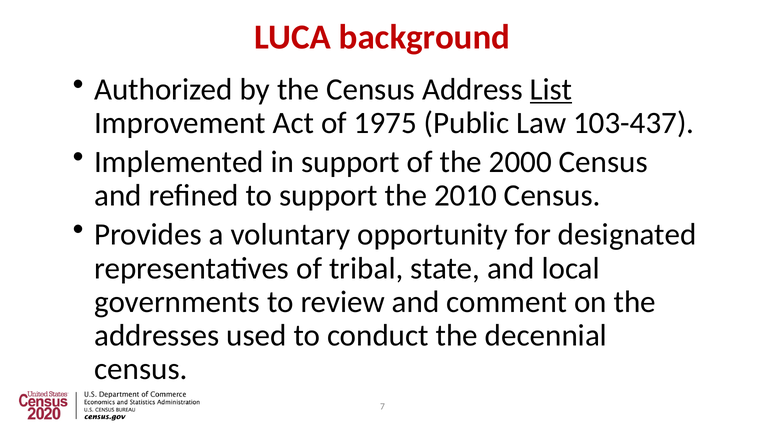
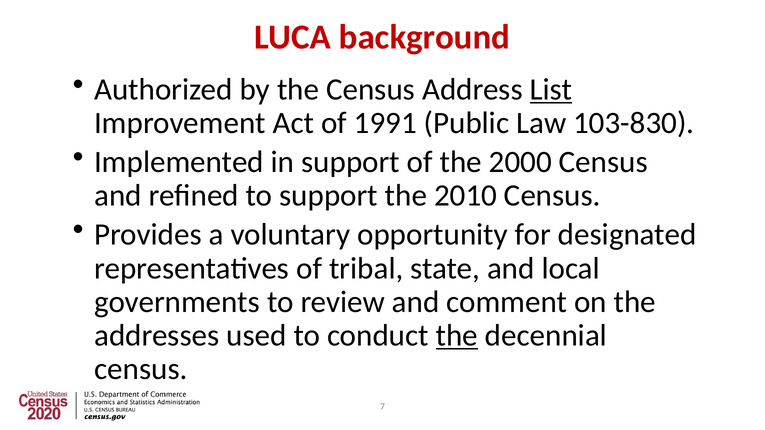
1975: 1975 -> 1991
103-437: 103-437 -> 103-830
the at (457, 336) underline: none -> present
